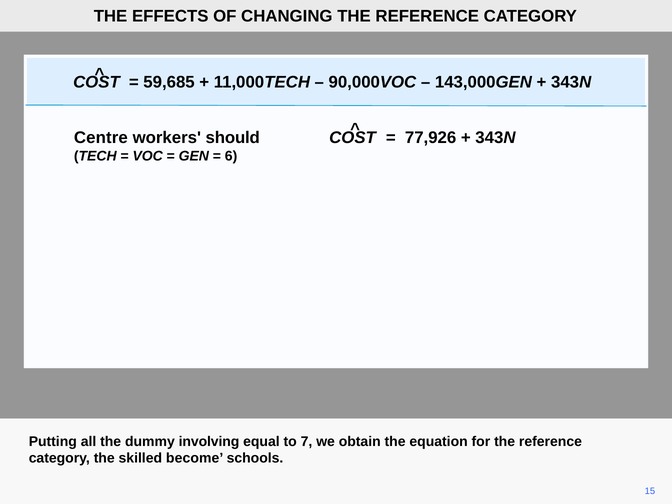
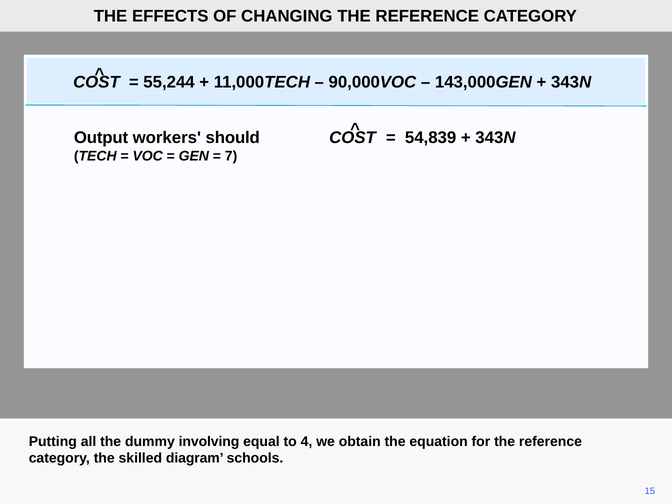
59,685: 59,685 -> 55,244
77,926: 77,926 -> 54,839
Centre: Centre -> Output
6: 6 -> 7
7: 7 -> 4
become: become -> diagram
